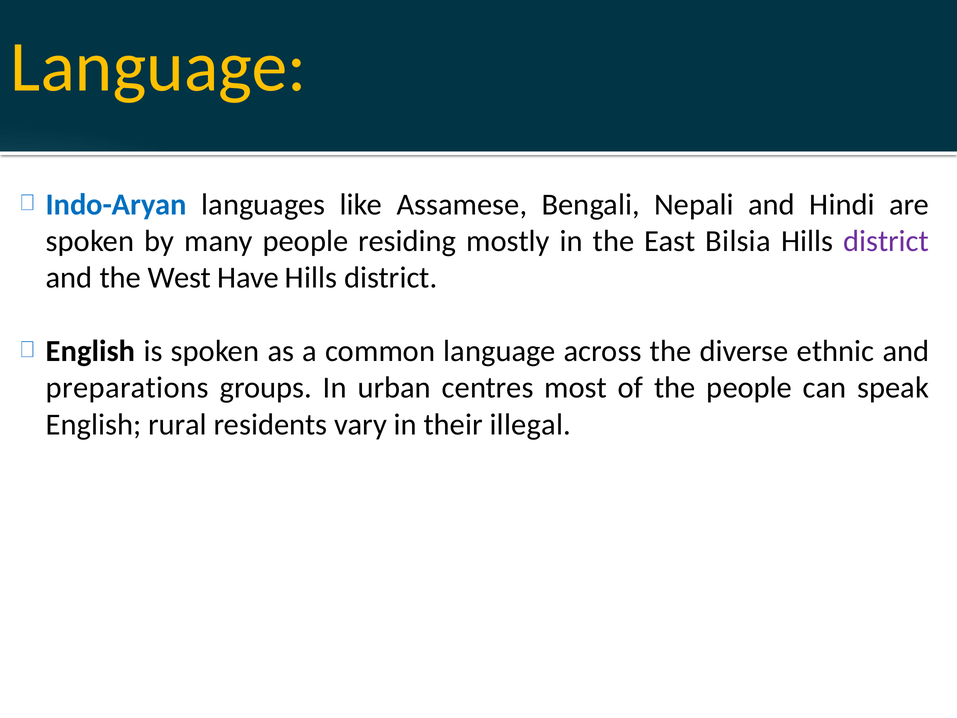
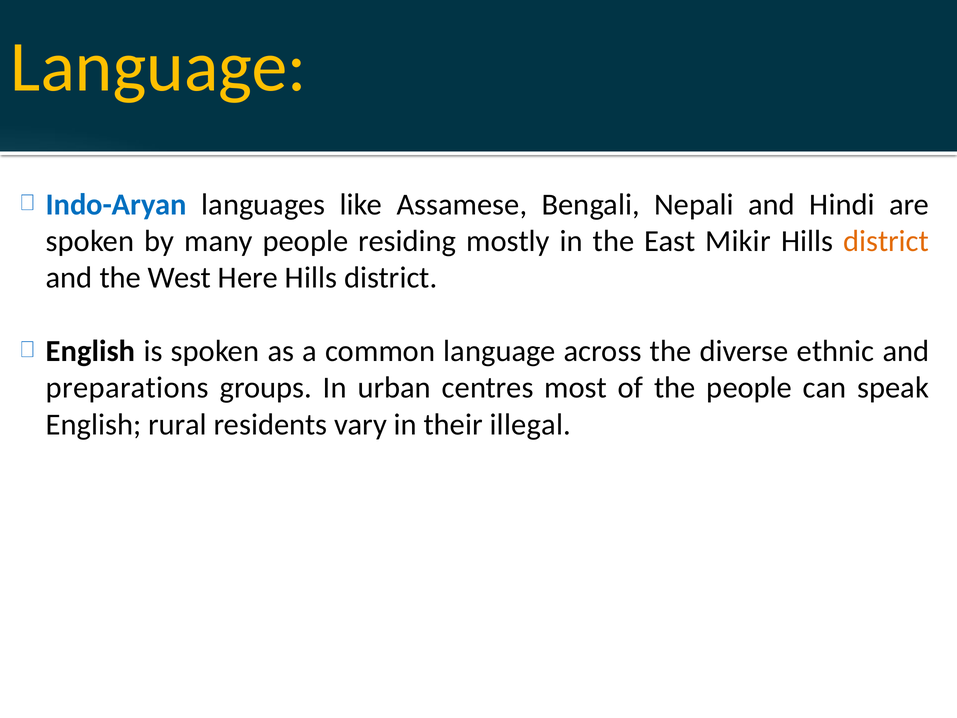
Bilsia: Bilsia -> Mikir
district at (886, 241) colour: purple -> orange
Have: Have -> Here
